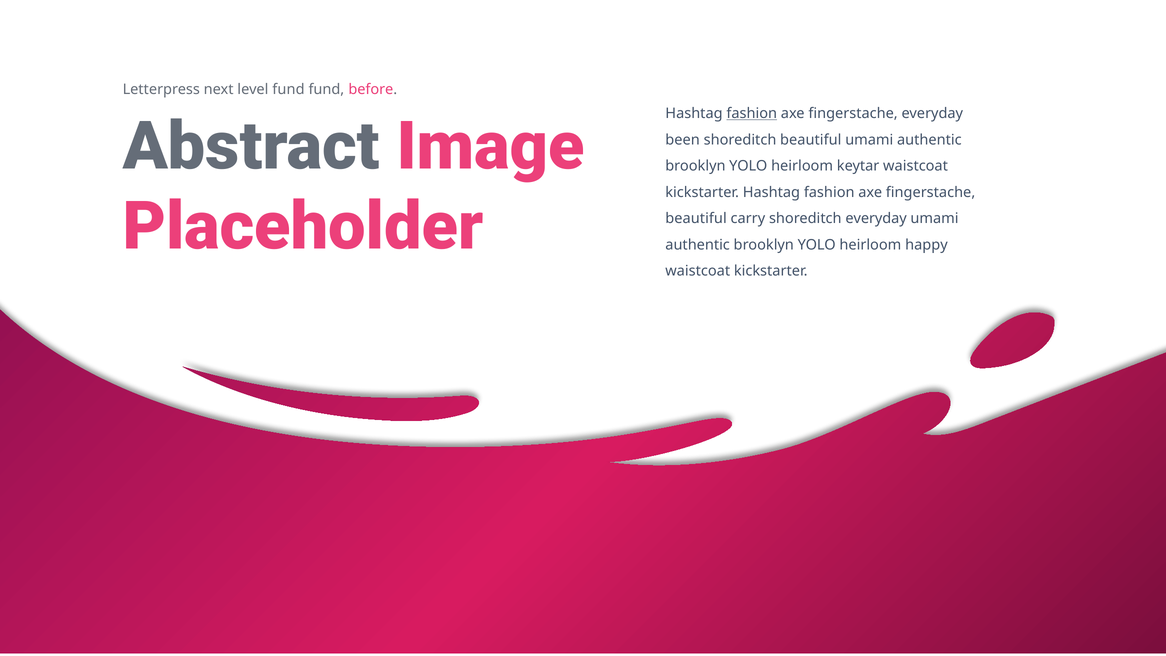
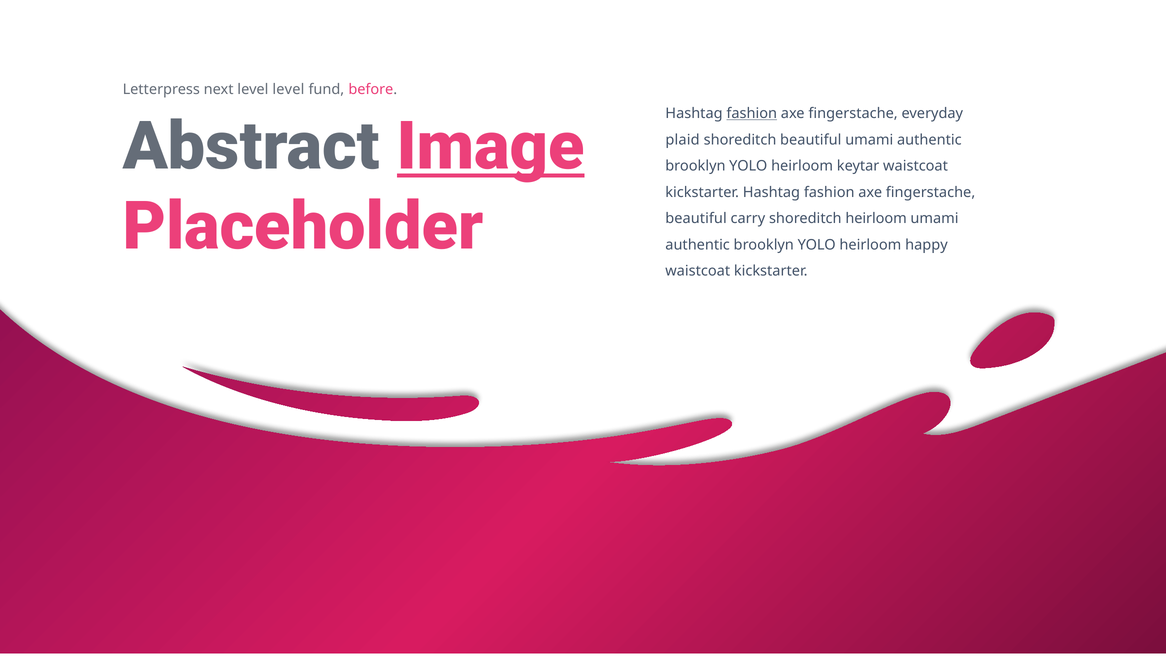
level fund: fund -> level
Image underline: none -> present
been: been -> plaid
shoreditch everyday: everyday -> heirloom
